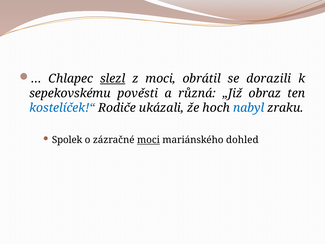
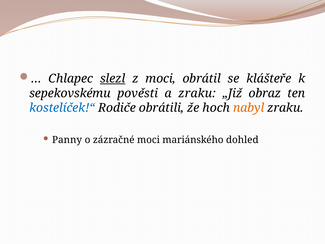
dorazili: dorazili -> klášteře
a různá: různá -> zraku
ukázali: ukázali -> obrátili
nabyl colour: blue -> orange
Spolek: Spolek -> Panny
moci at (148, 140) underline: present -> none
